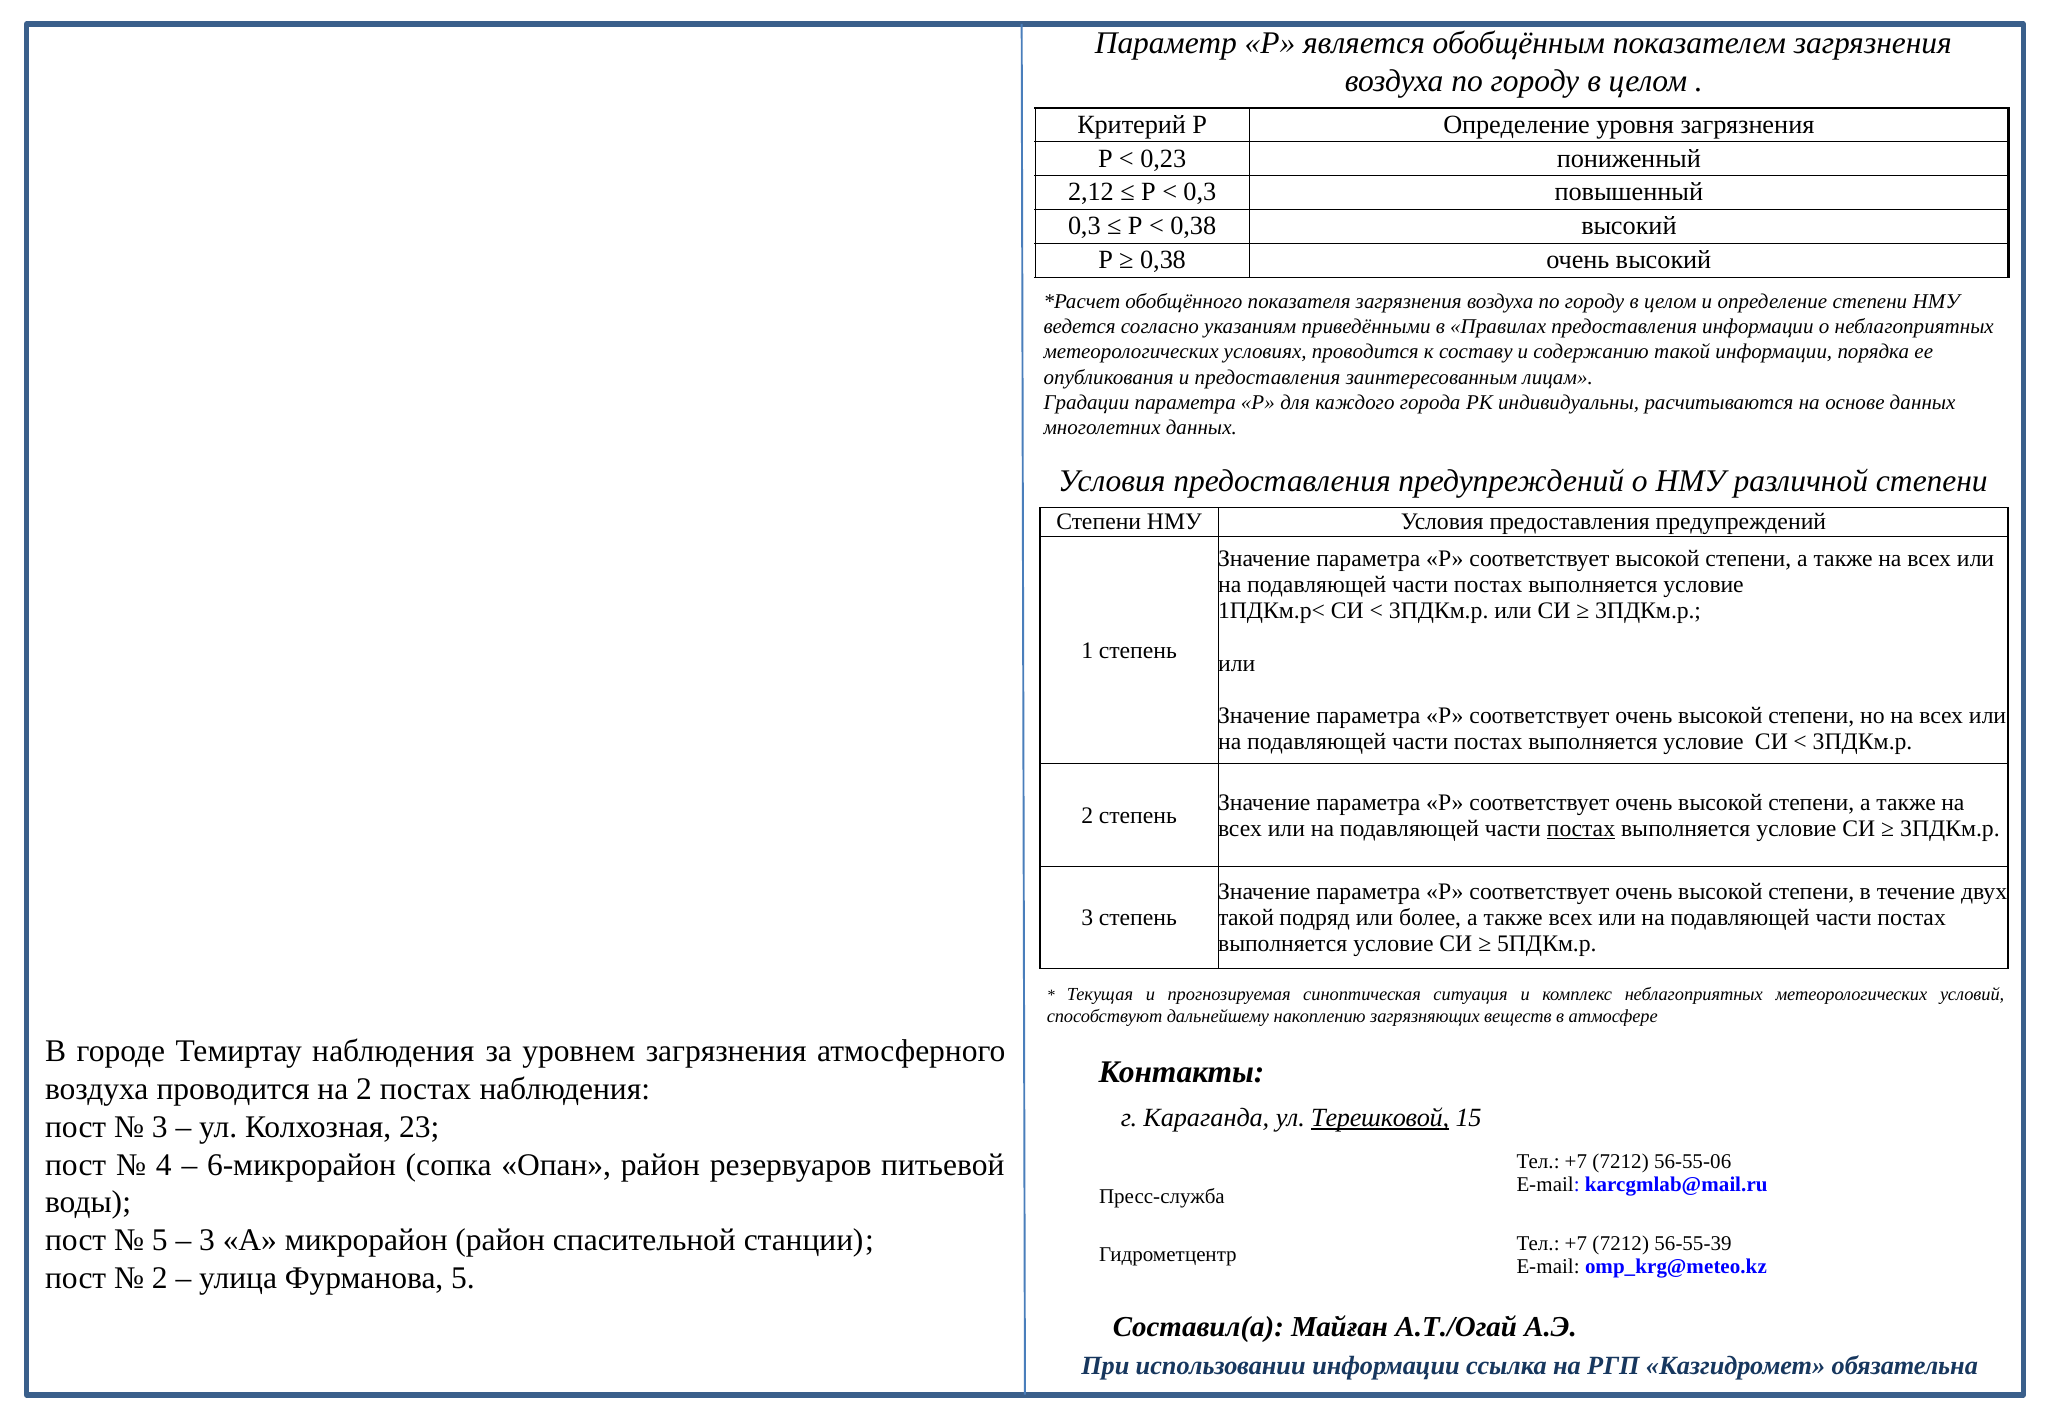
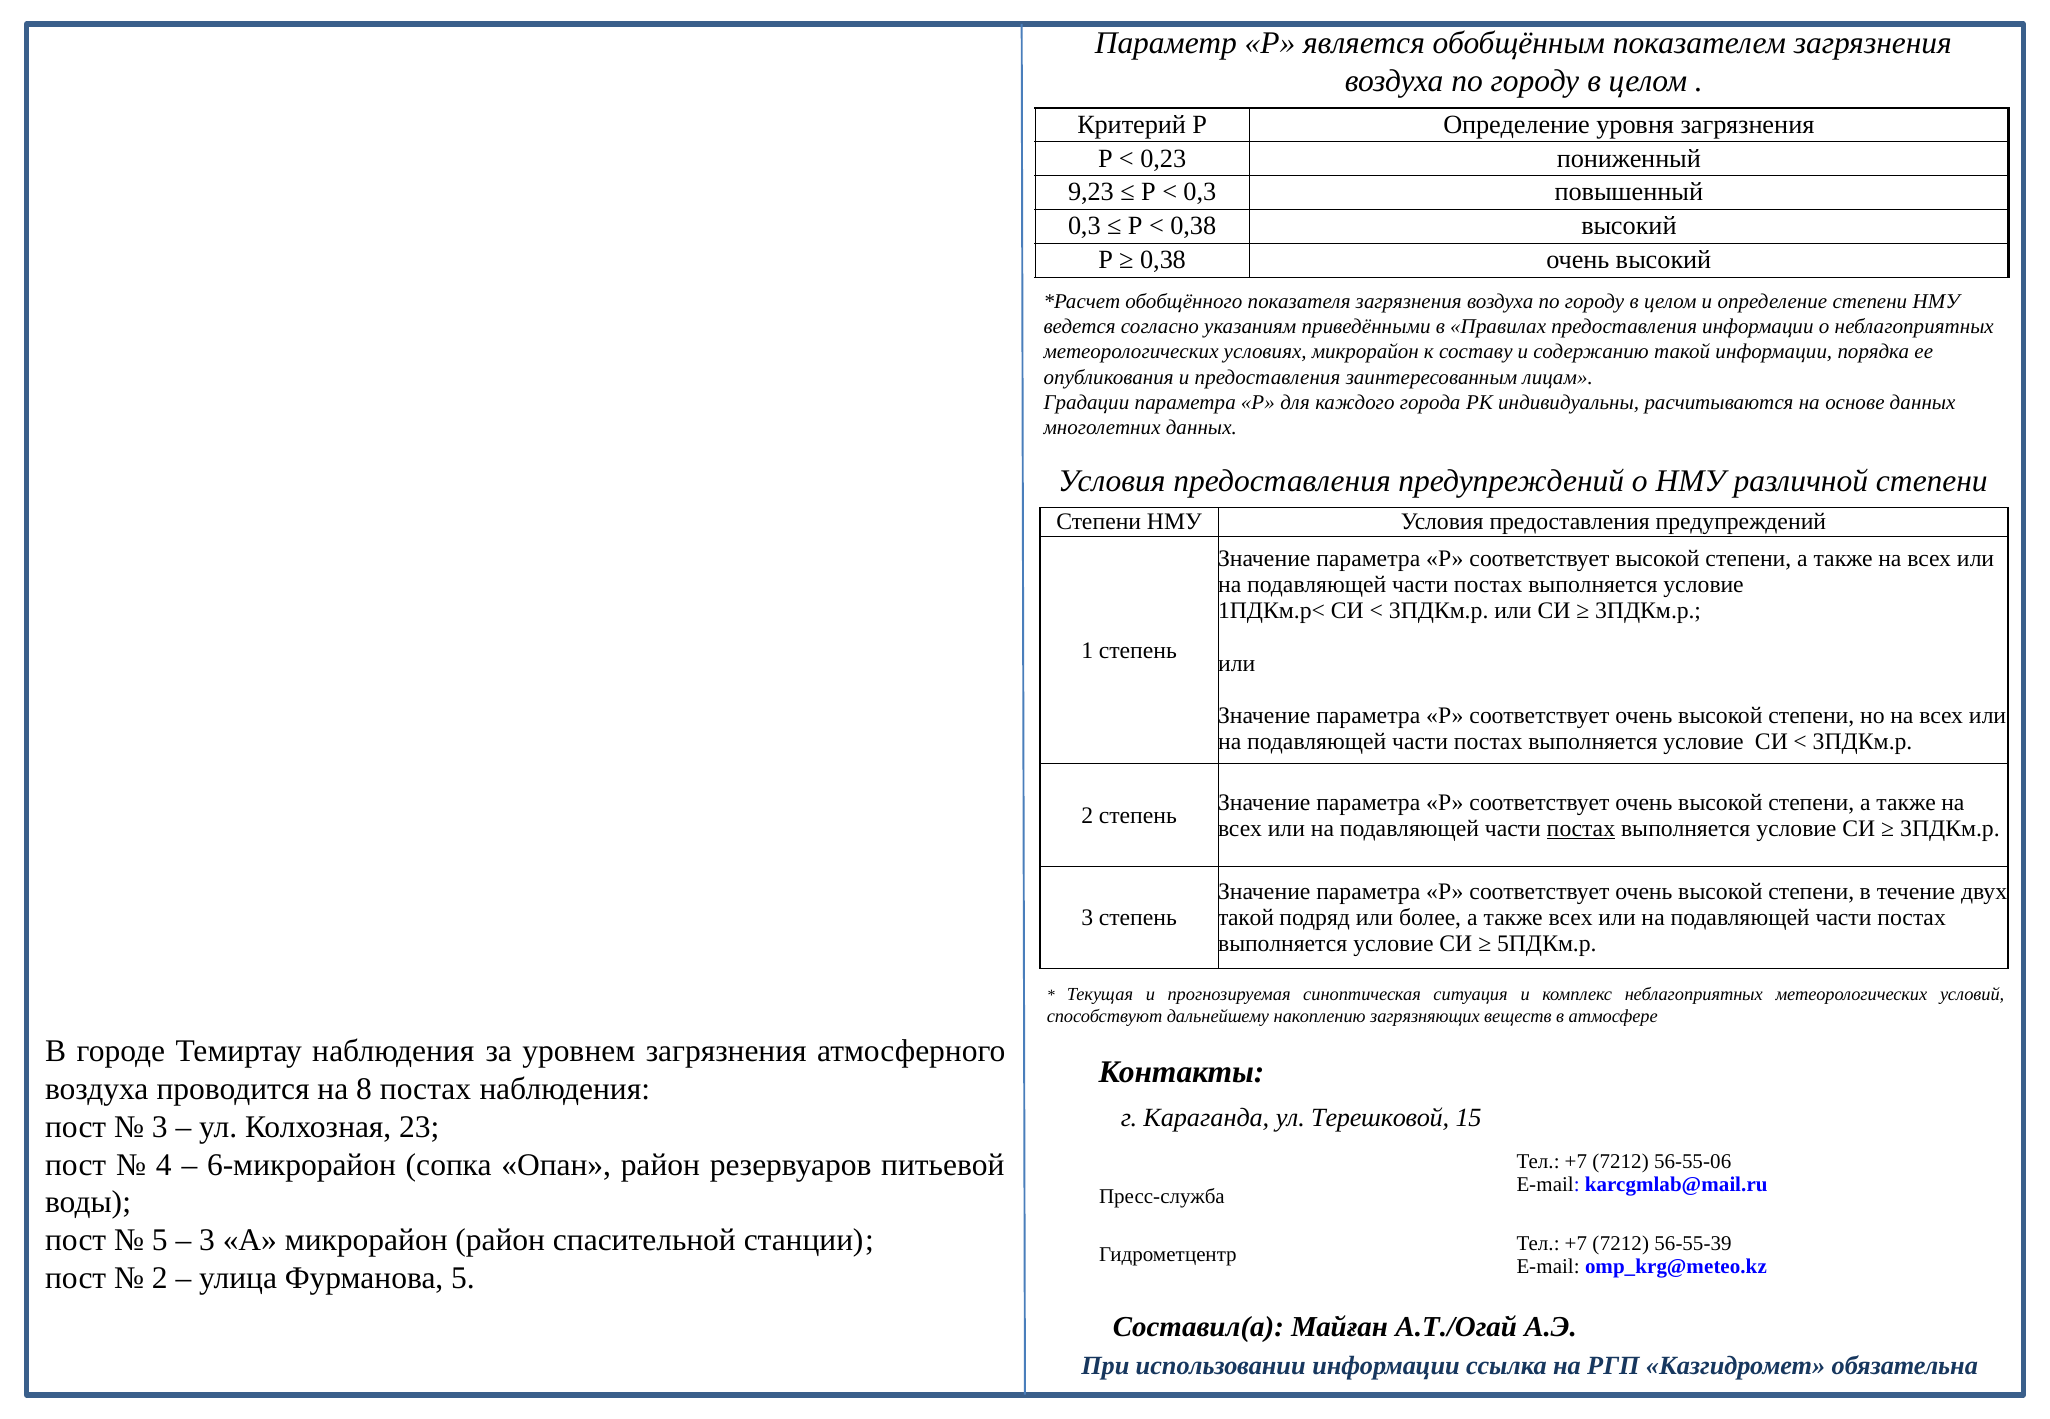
2,12: 2,12 -> 9,23
условиях проводится: проводится -> микрорайон
на 2: 2 -> 8
Терешковой underline: present -> none
